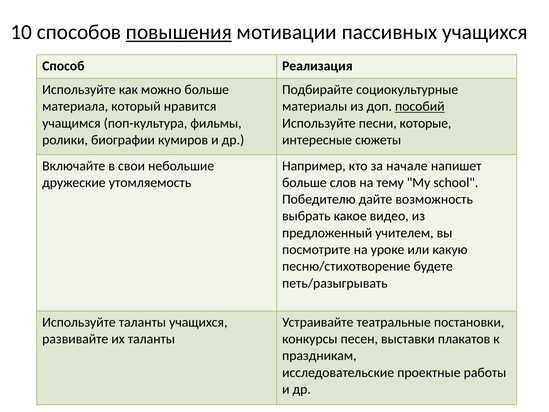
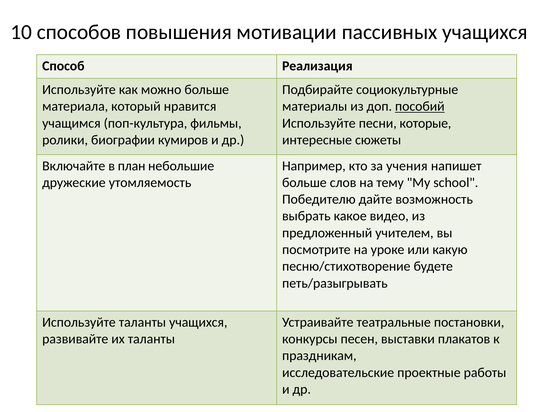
повышения underline: present -> none
свои: свои -> план
начале: начале -> учения
